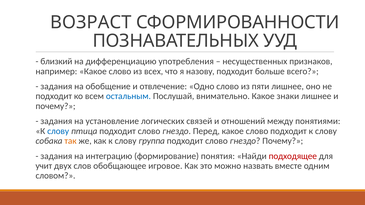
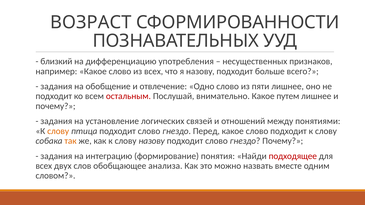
остальным colour: blue -> red
знаки: знаки -> путем
слову at (58, 131) colour: blue -> orange
слову группа: группа -> назову
учит at (44, 166): учит -> всех
игровое: игровое -> анализа
